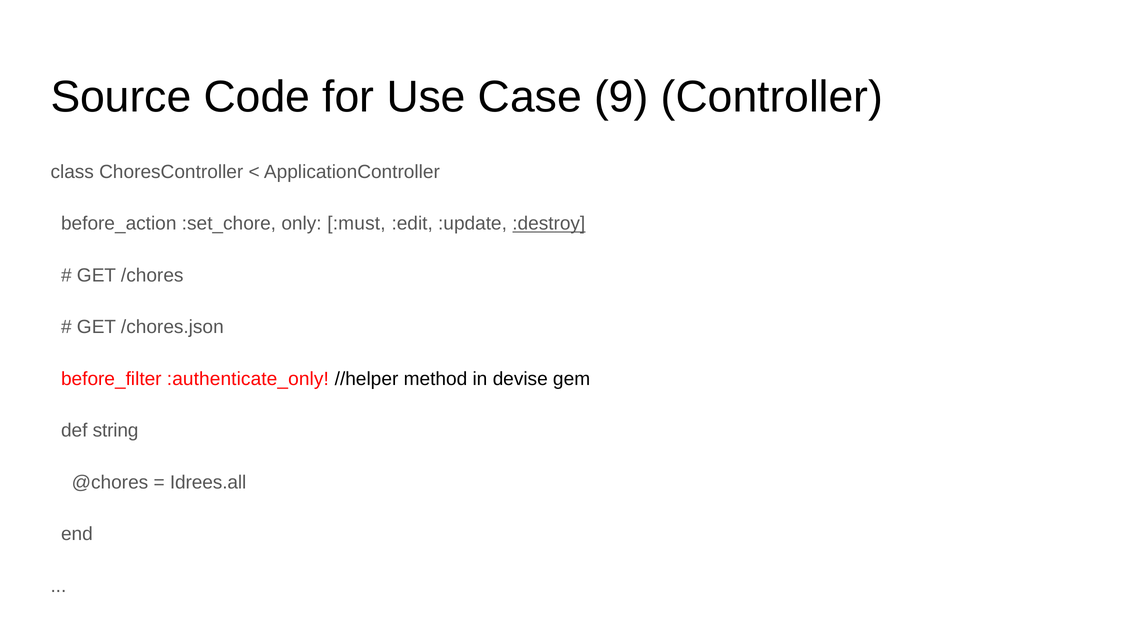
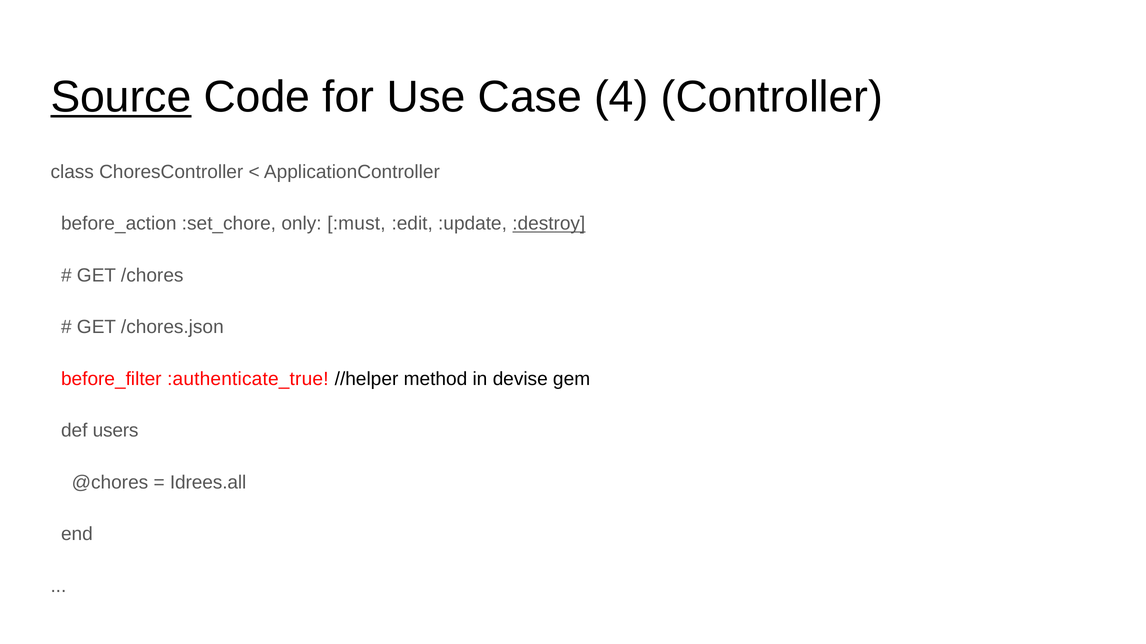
Source underline: none -> present
9: 9 -> 4
:authenticate_only: :authenticate_only -> :authenticate_true
string: string -> users
